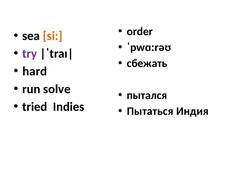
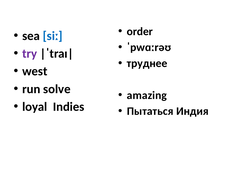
siː colour: orange -> blue
сбежать: сбежать -> труднее
hard: hard -> west
пытался: пытался -> amazing
tried: tried -> loyal
